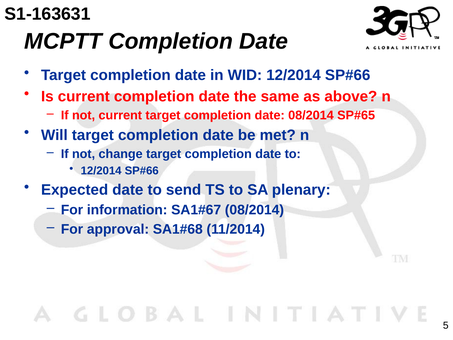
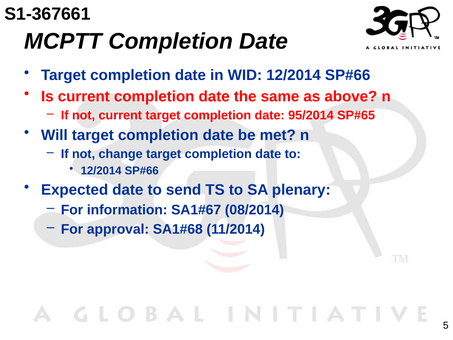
S1-163631: S1-163631 -> S1-367661
date 08/2014: 08/2014 -> 95/2014
